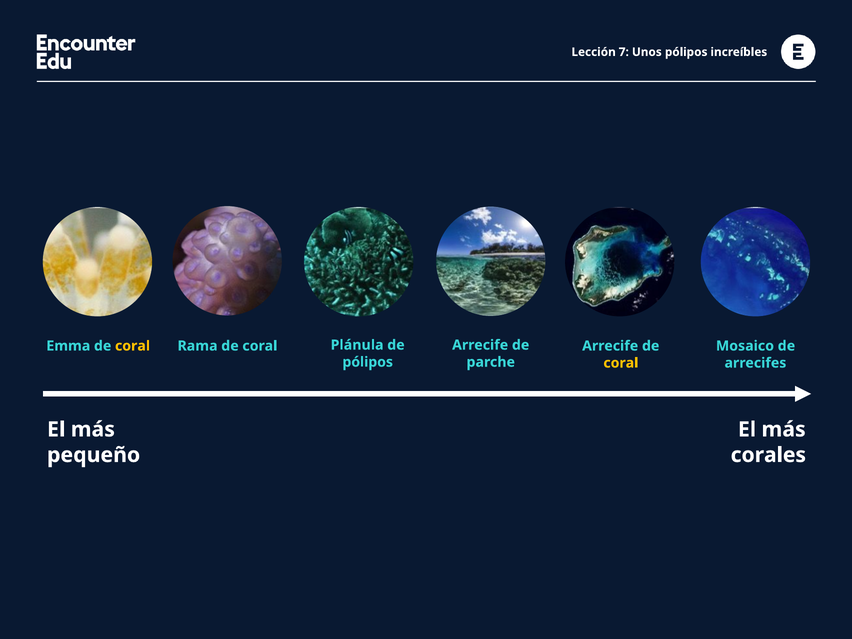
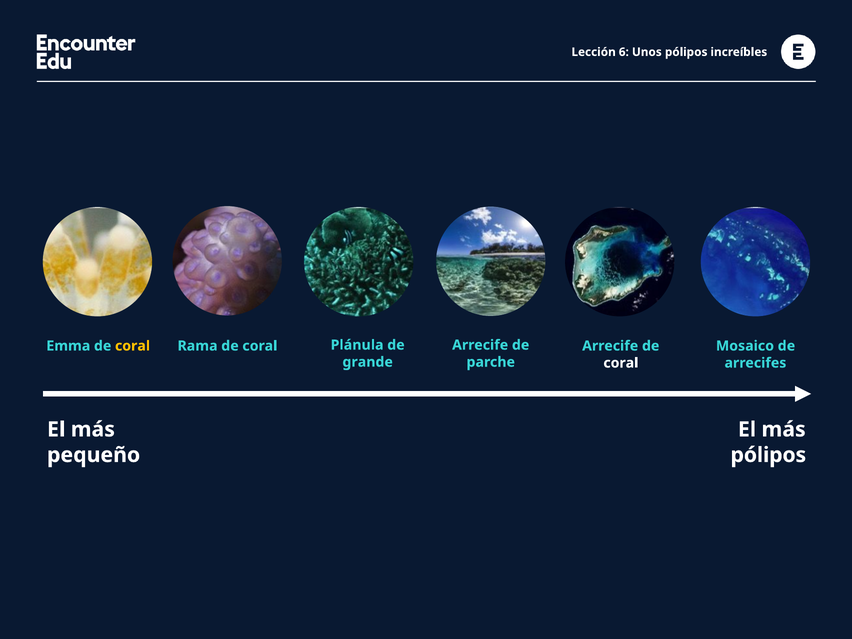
7: 7 -> 6
pólipos at (368, 362): pólipos -> grande
coral at (621, 363) colour: yellow -> white
corales at (768, 455): corales -> pólipos
